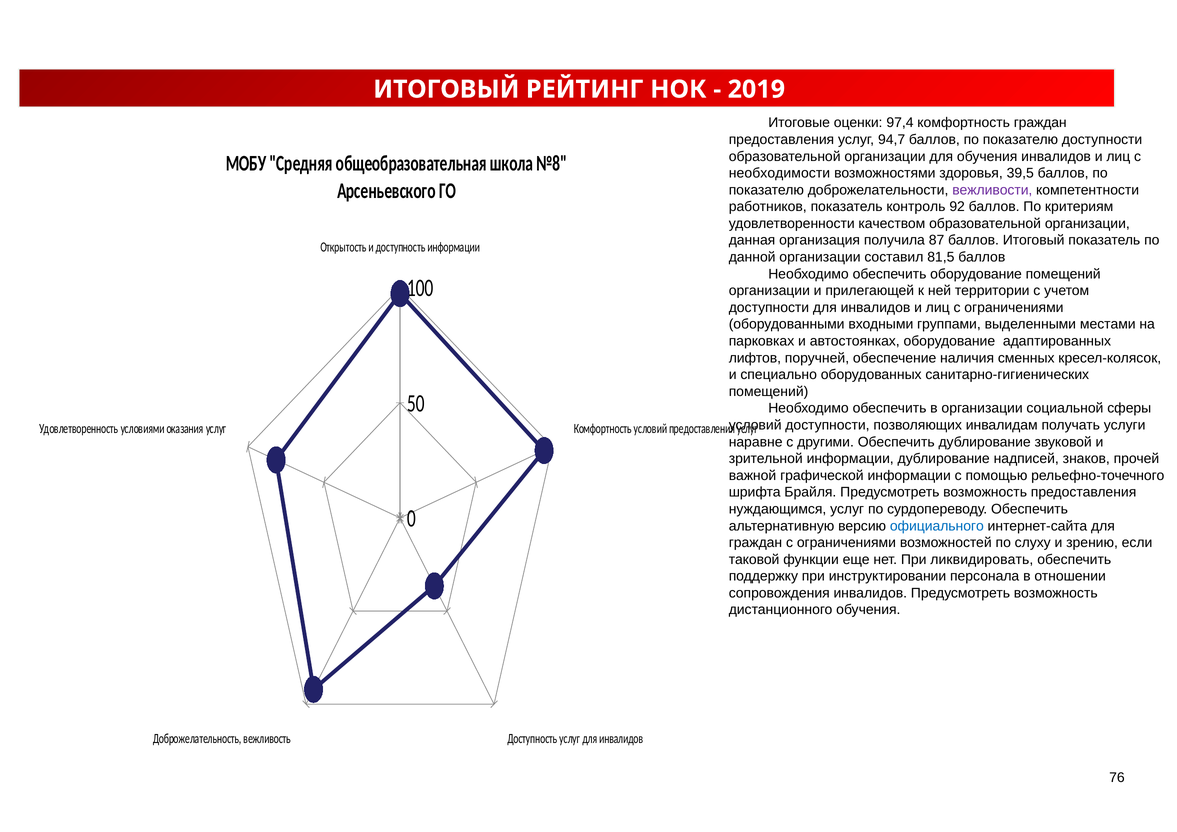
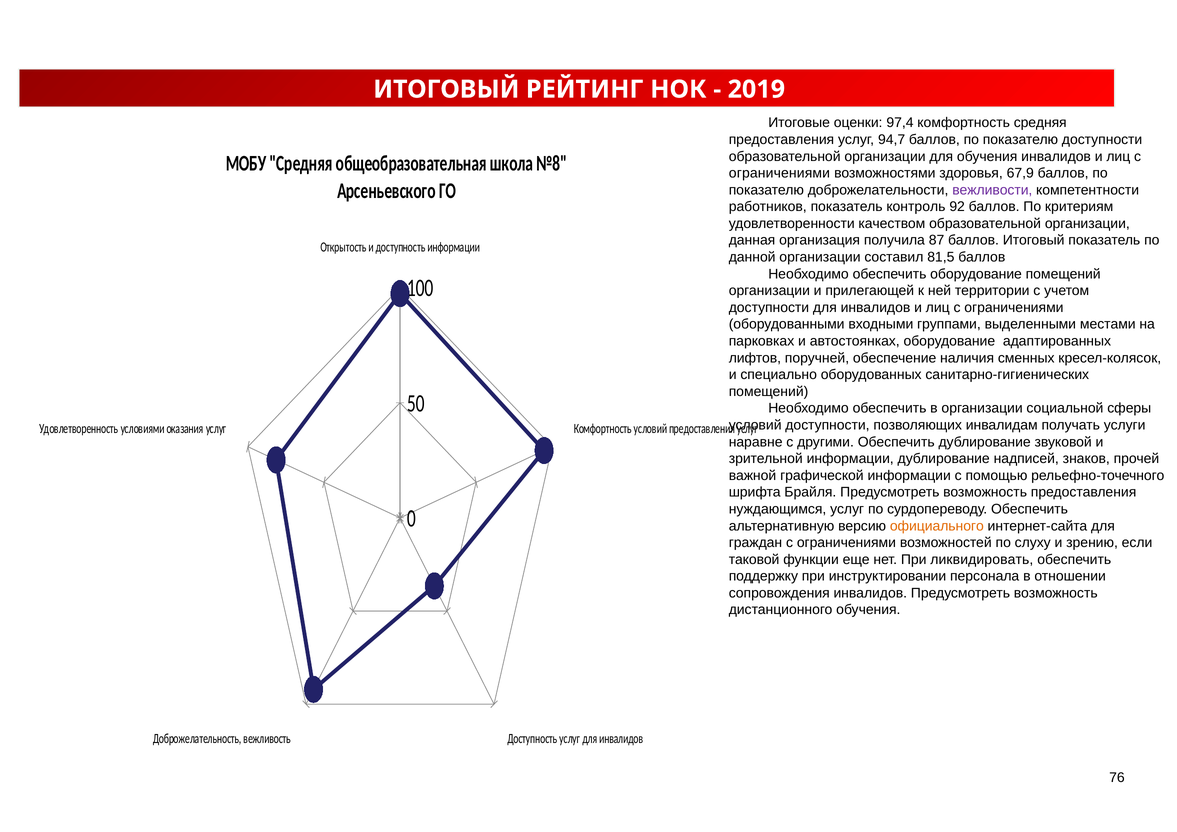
комфортность граждан: граждан -> средняя
необходимости at (779, 173): необходимости -> ограничениями
39,5: 39,5 -> 67,9
официального colour: blue -> orange
